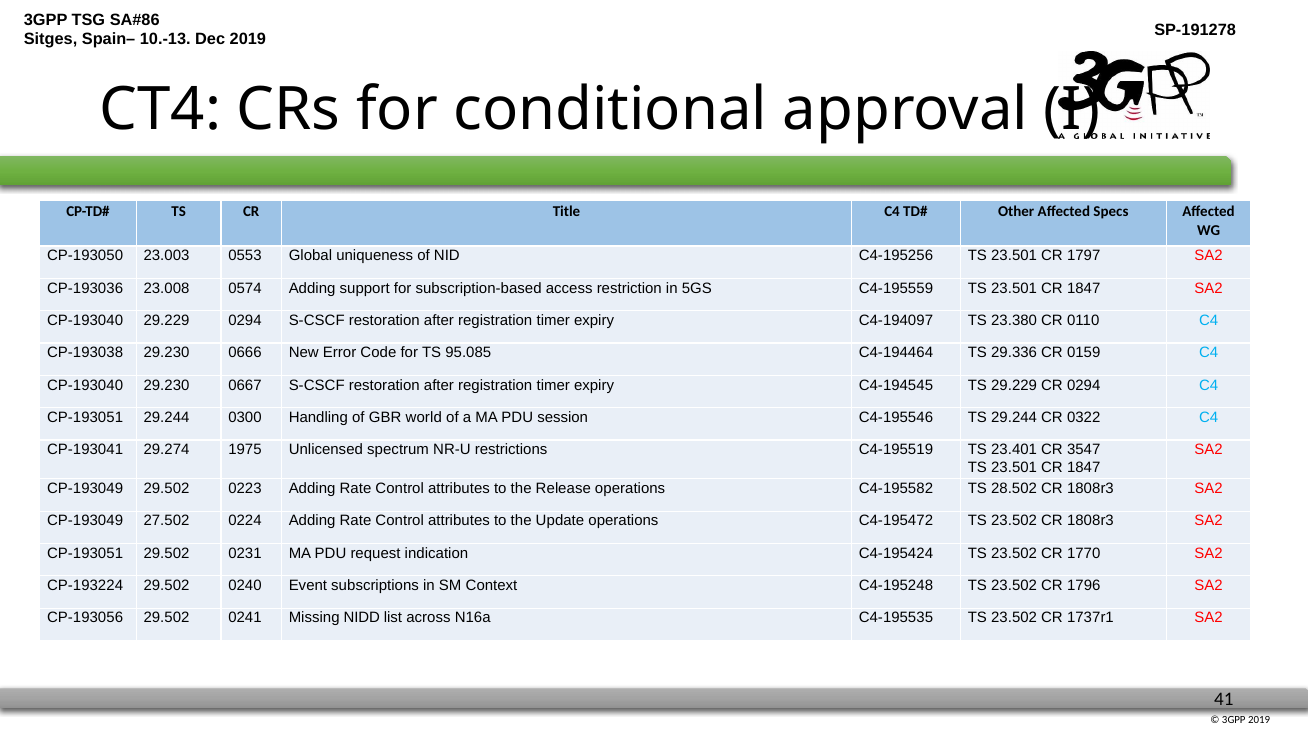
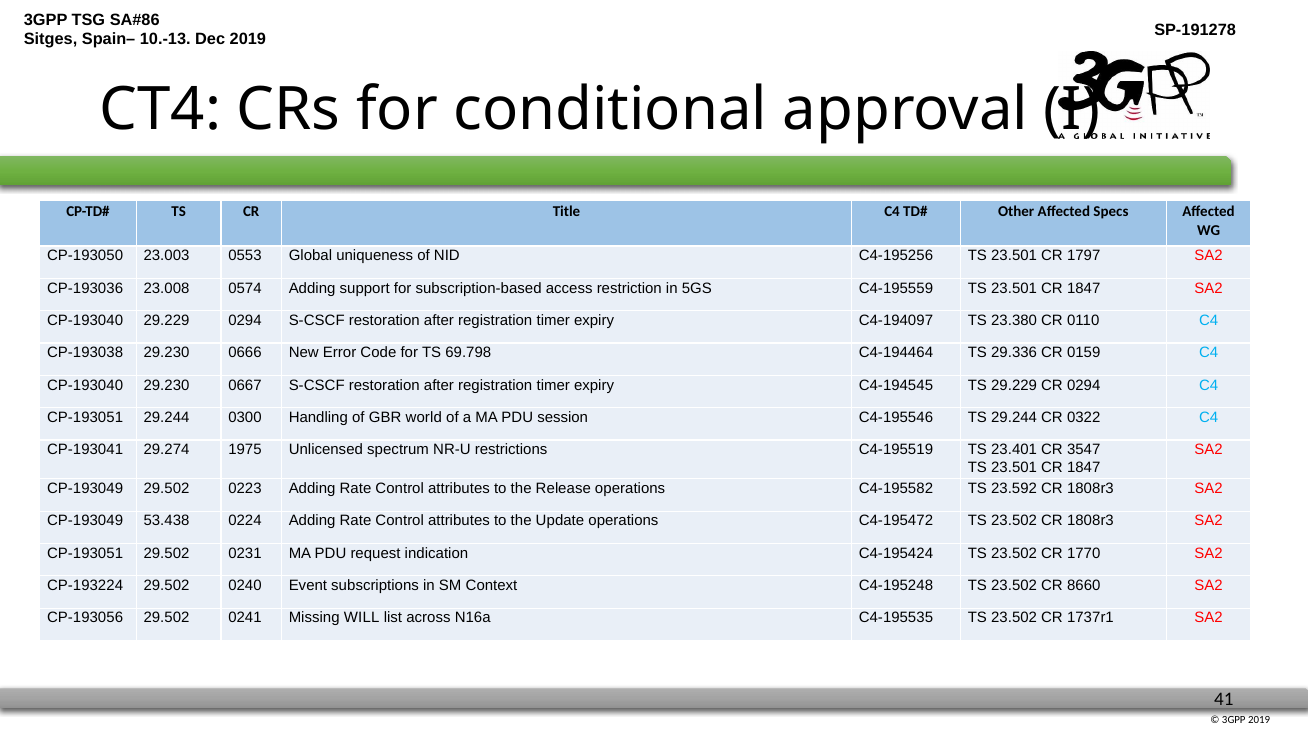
95.085: 95.085 -> 69.798
28.502: 28.502 -> 23.592
27.502: 27.502 -> 53.438
1796: 1796 -> 8660
NIDD: NIDD -> WILL
